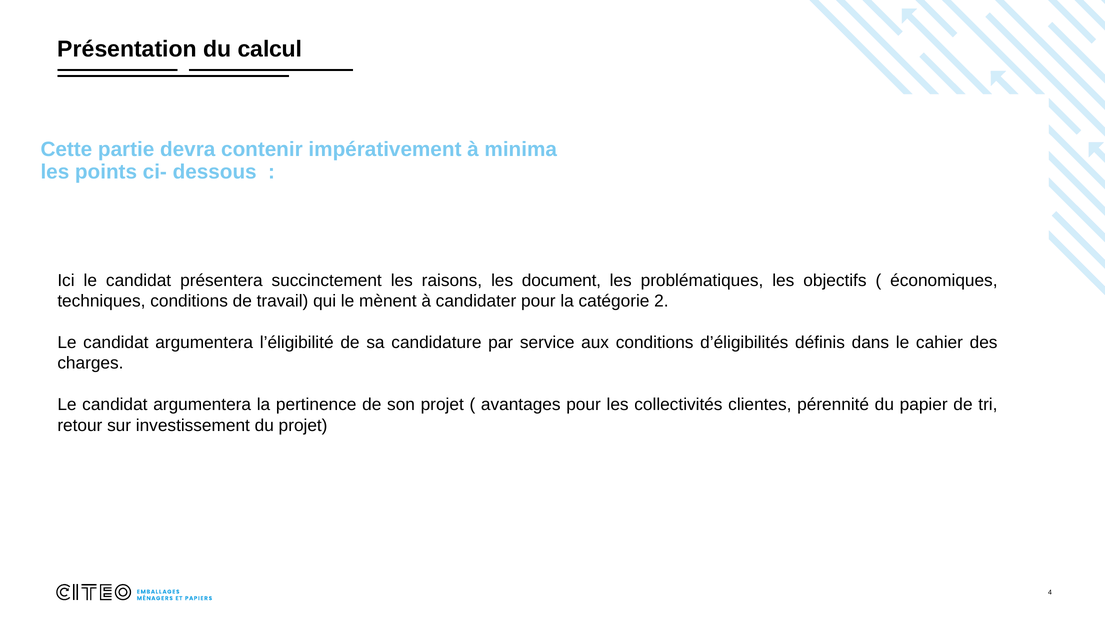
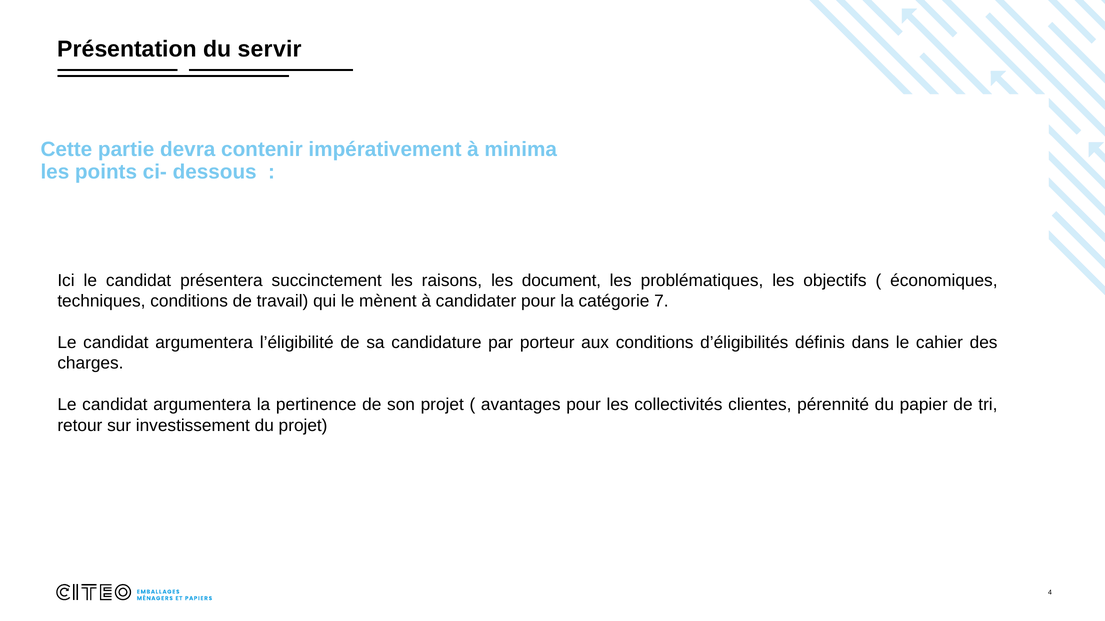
calcul: calcul -> servir
2: 2 -> 7
service: service -> porteur
